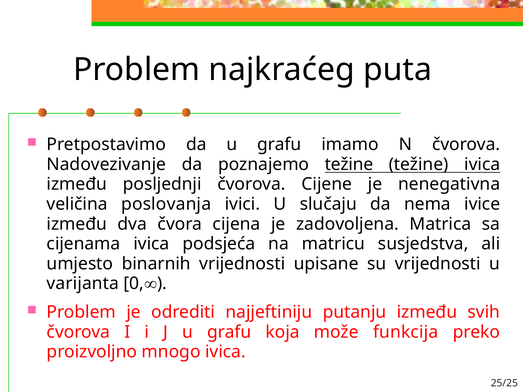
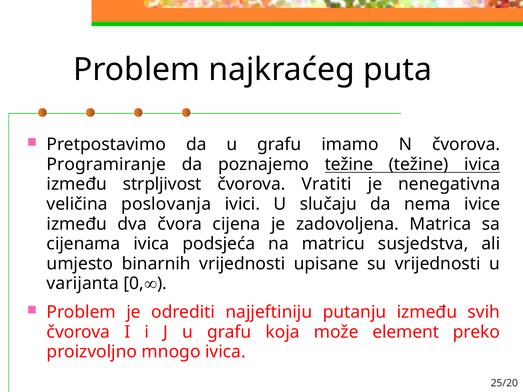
Nadovezivanje: Nadovezivanje -> Programiranje
posljednji: posljednji -> strpljivost
Cijene: Cijene -> Vratiti
funkcija: funkcija -> element
25/25: 25/25 -> 25/20
